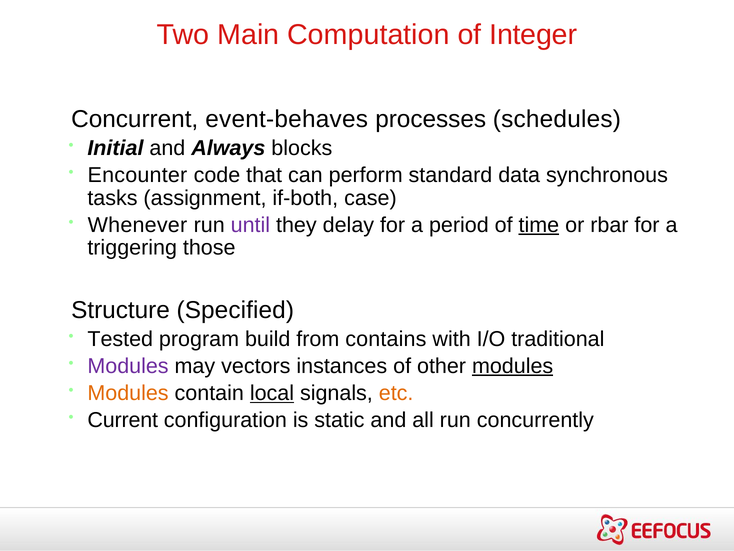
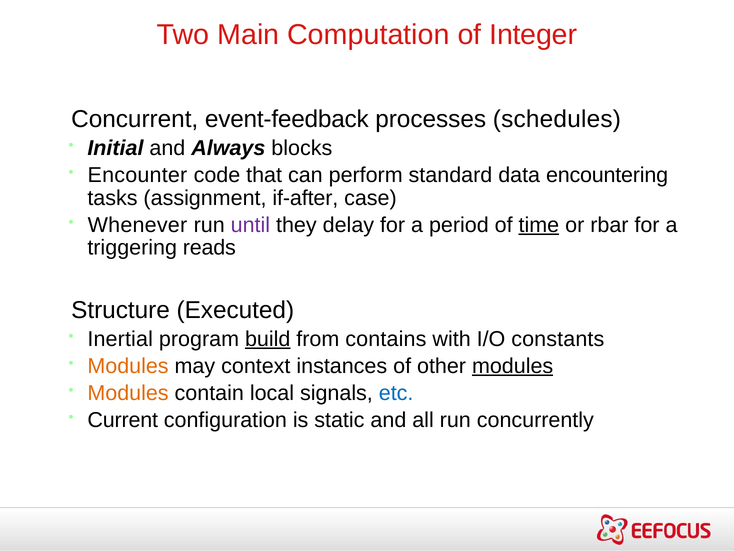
event-behaves: event-behaves -> event-feedback
synchronous: synchronous -> encountering
if-both: if-both -> if-after
those: those -> reads
Specified: Specified -> Executed
Tested: Tested -> Inertial
build underline: none -> present
traditional: traditional -> constants
Modules at (128, 366) colour: purple -> orange
vectors: vectors -> context
local underline: present -> none
etc colour: orange -> blue
